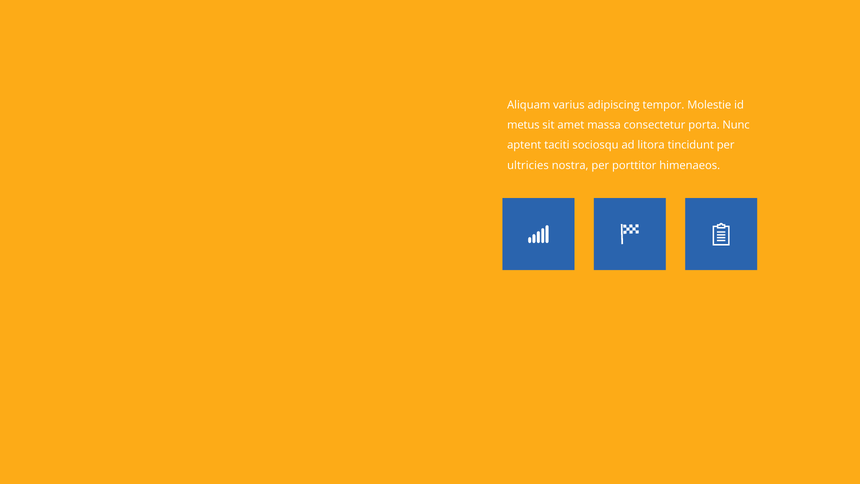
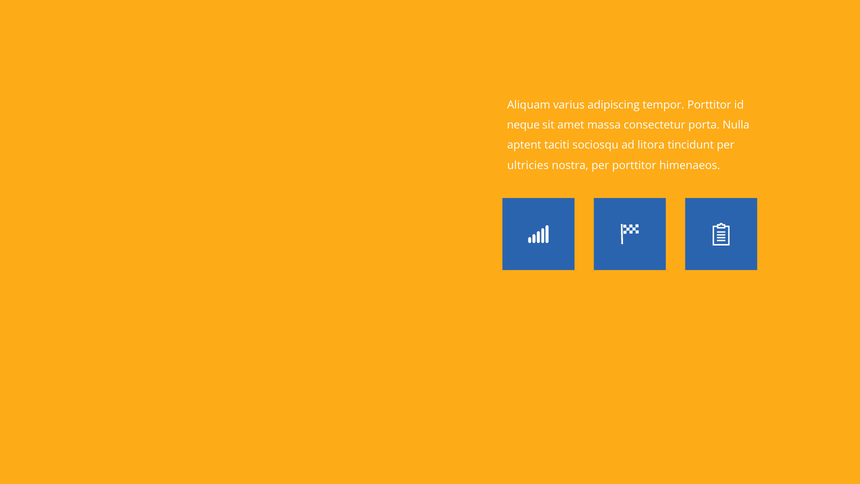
tempor Molestie: Molestie -> Porttitor
metus: metus -> neque
Nunc: Nunc -> Nulla
